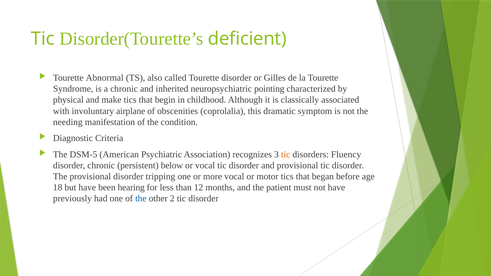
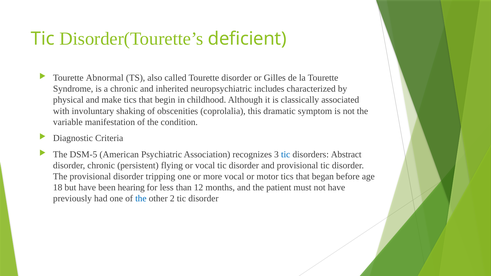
pointing: pointing -> includes
airplane: airplane -> shaking
needing: needing -> variable
tic at (286, 154) colour: orange -> blue
Fluency: Fluency -> Abstract
below: below -> flying
